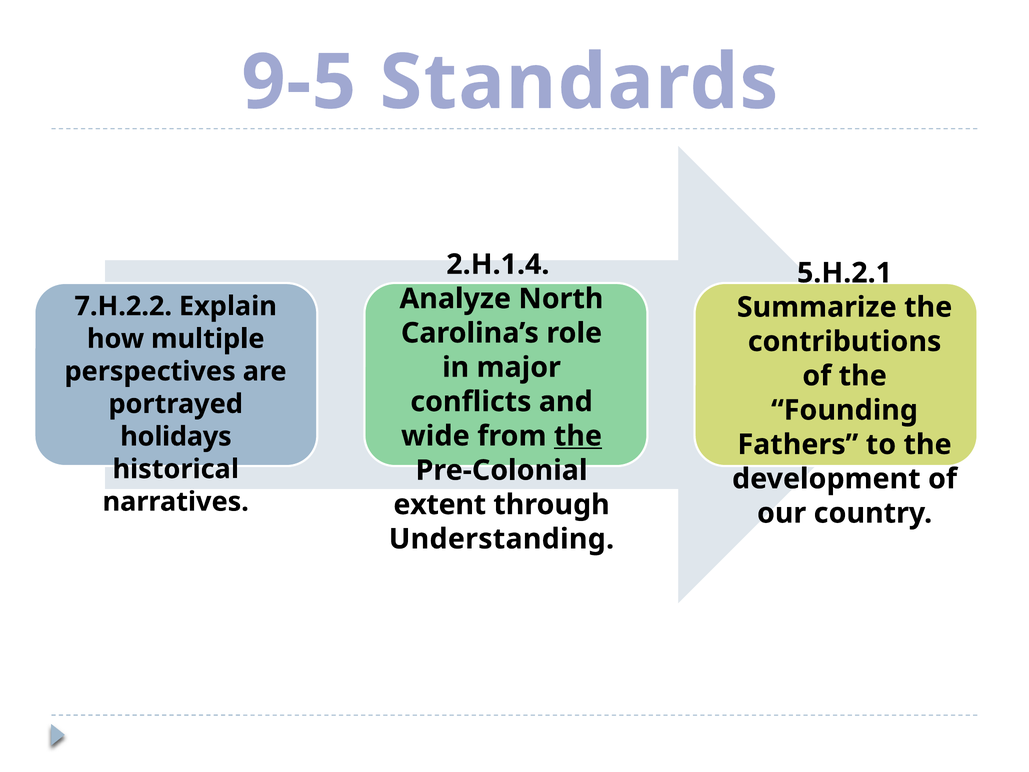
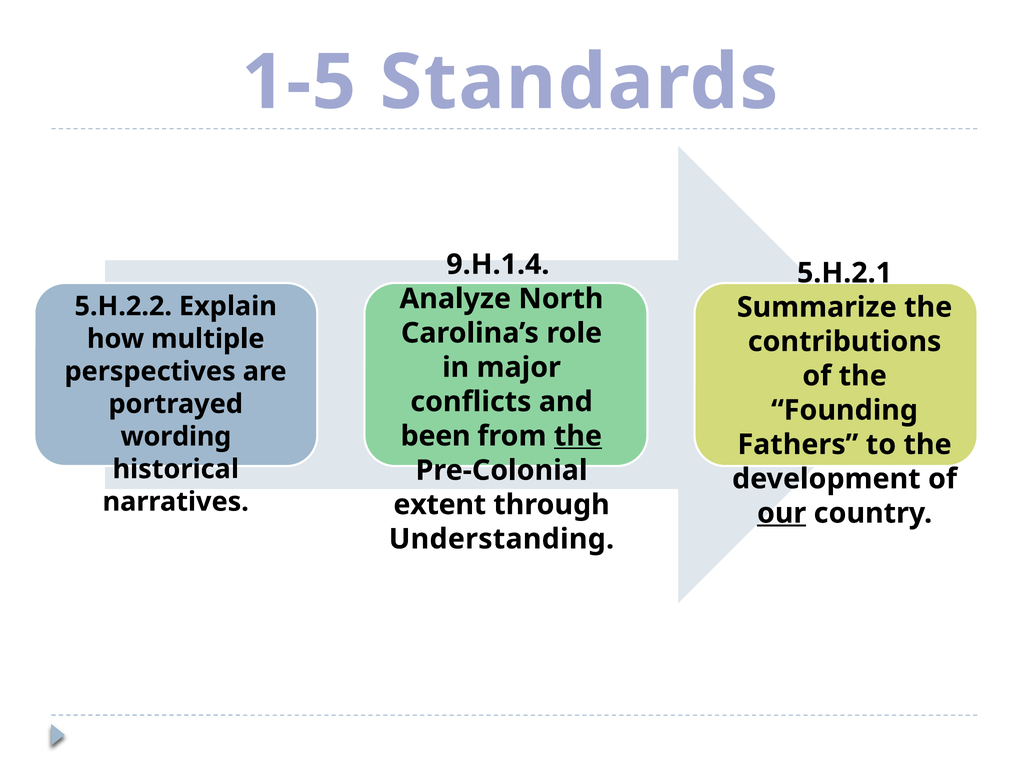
9-5: 9-5 -> 1-5
2.H.1.4: 2.H.1.4 -> 9.H.1.4
7.H.2.2: 7.H.2.2 -> 5.H.2.2
wide: wide -> been
holidays: holidays -> wording
our underline: none -> present
